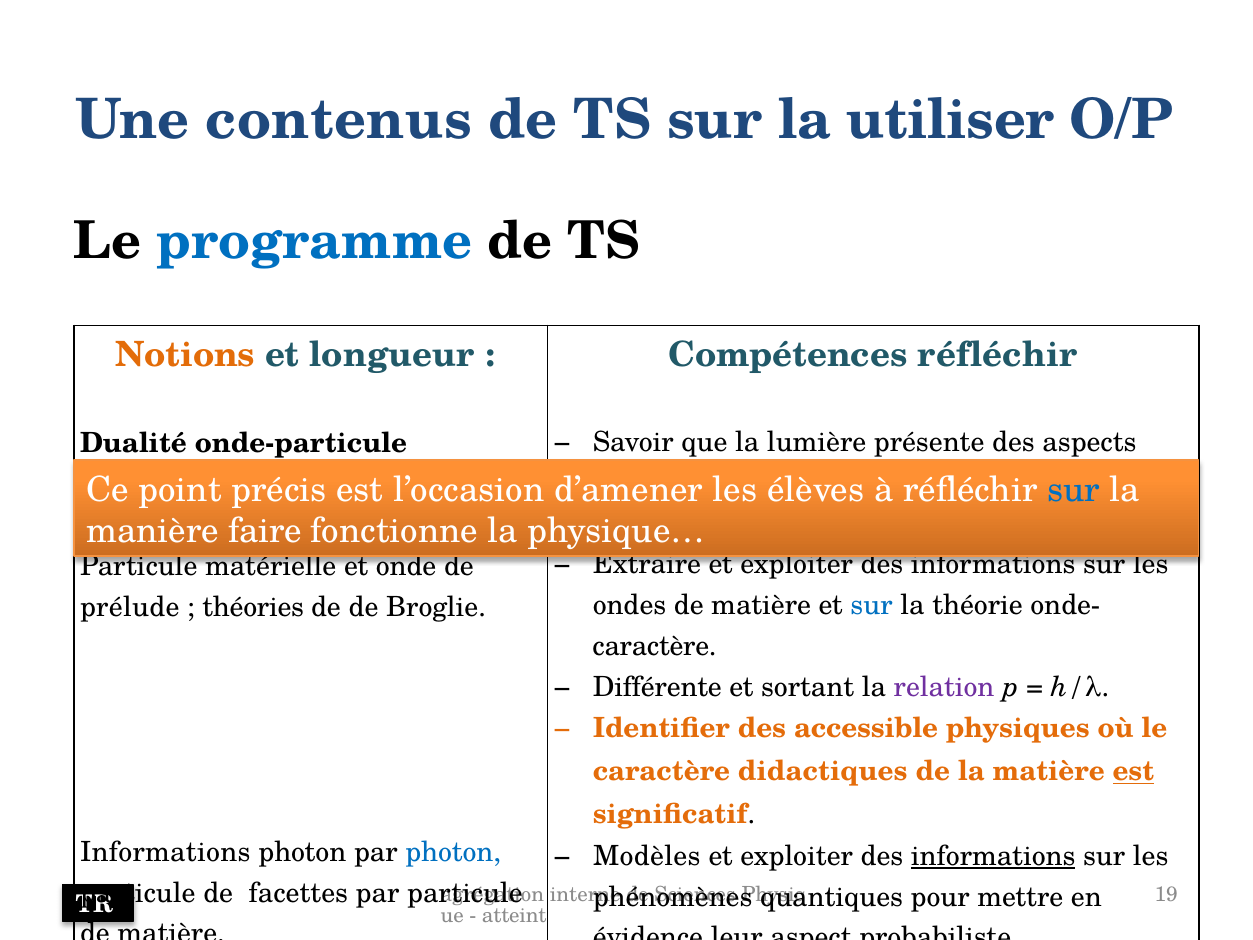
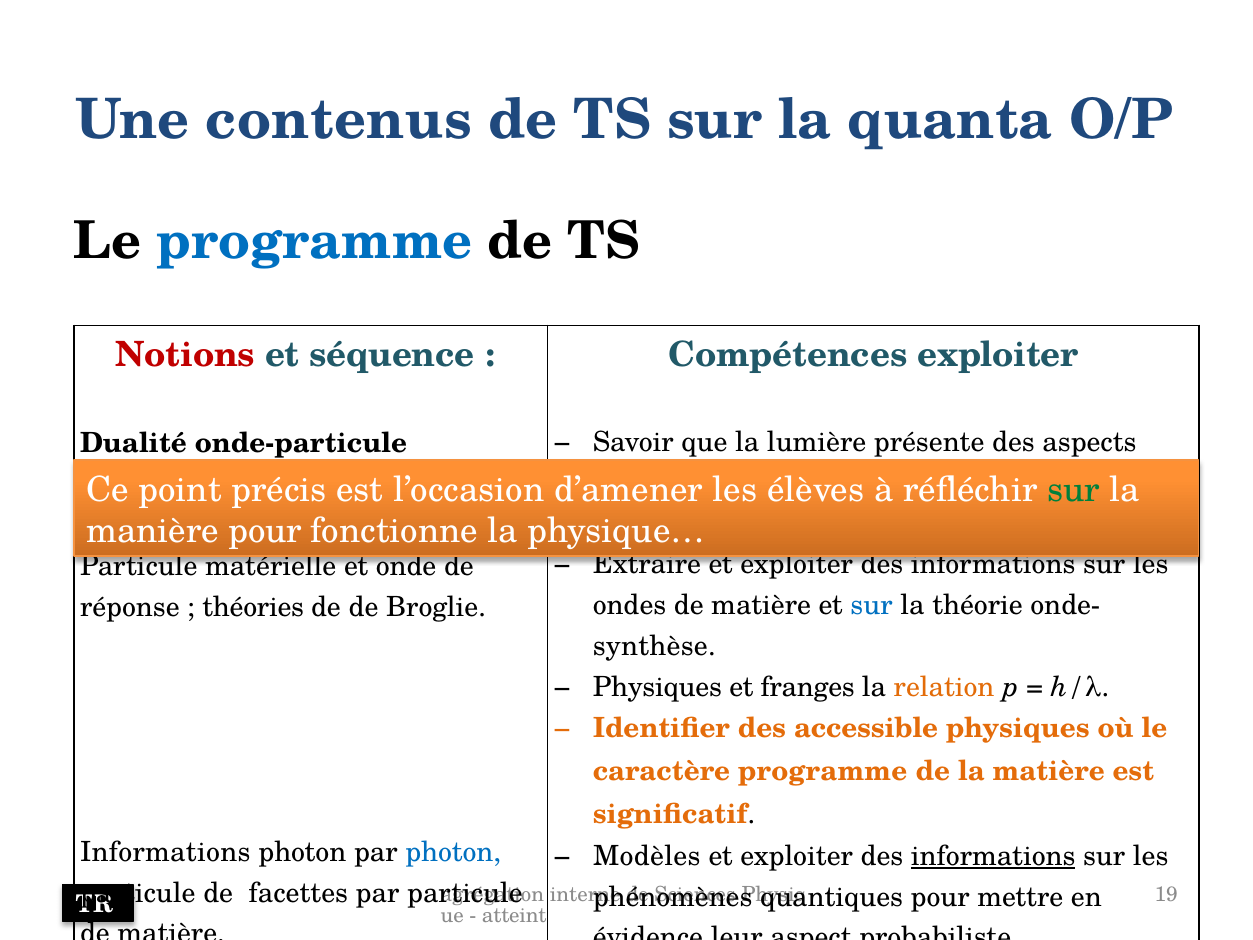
utiliser: utiliser -> quanta
Notions colour: orange -> red
longueur: longueur -> séquence
Compétences réfléchir: réfléchir -> exploiter
sur at (1074, 489) colour: blue -> green
manière faire: faire -> pour
prélude: prélude -> réponse
caractère at (655, 646): caractère -> synthèse
Différente at (657, 687): Différente -> Physiques
sortant: sortant -> franges
relation colour: purple -> orange
caractère didactiques: didactiques -> programme
est at (1133, 771) underline: present -> none
